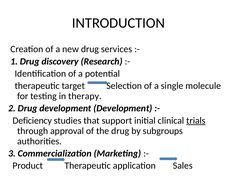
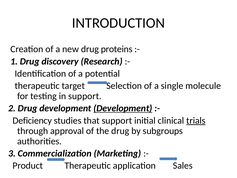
services: services -> proteins
in therapy: therapy -> support
Development at (123, 108) underline: none -> present
